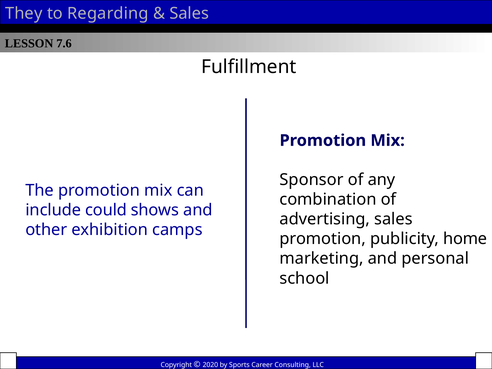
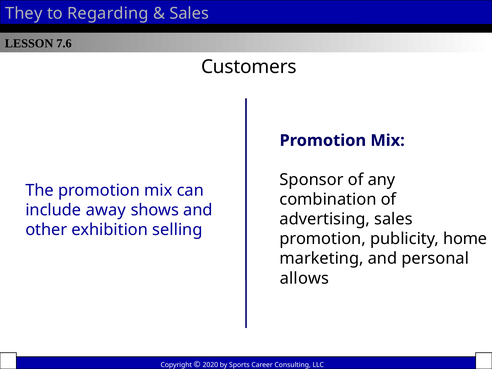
Fulfillment: Fulfillment -> Customers
could: could -> away
camps: camps -> selling
school: school -> allows
